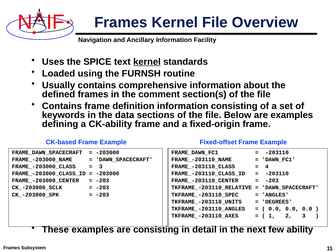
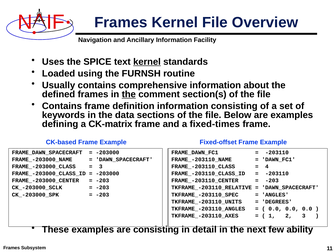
the at (129, 94) underline: none -> present
CK-ability: CK-ability -> CK-matrix
fixed-origin: fixed-origin -> fixed-times
